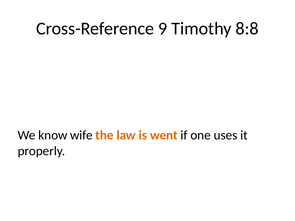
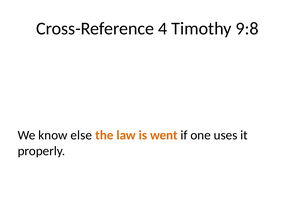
9: 9 -> 4
8:8: 8:8 -> 9:8
wife: wife -> else
